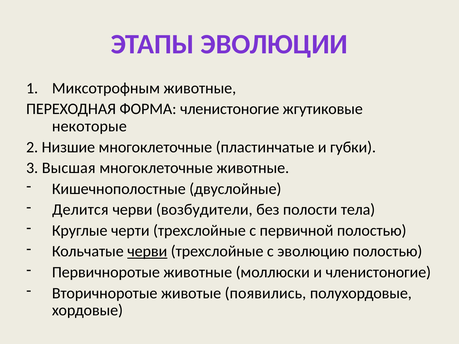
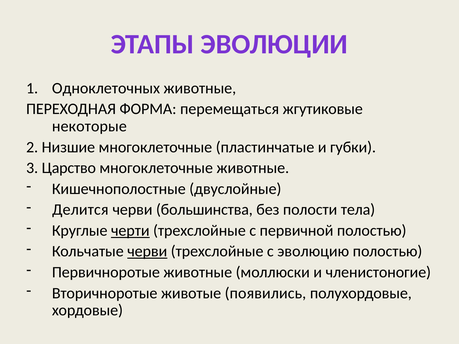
Миксотрофным: Миксотрофным -> Одноклеточных
ФОРМА членистоногие: членистоногие -> перемещаться
Высшая: Высшая -> Царство
возбудители: возбудители -> большинства
черти underline: none -> present
